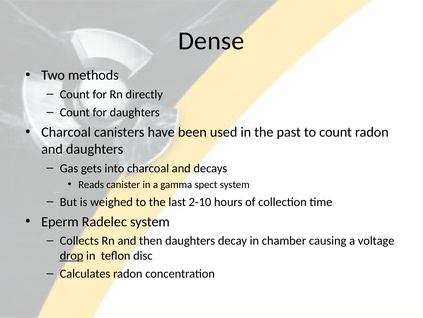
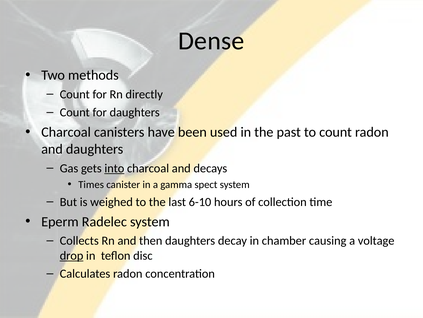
into underline: none -> present
Reads: Reads -> Times
2-10: 2-10 -> 6-10
